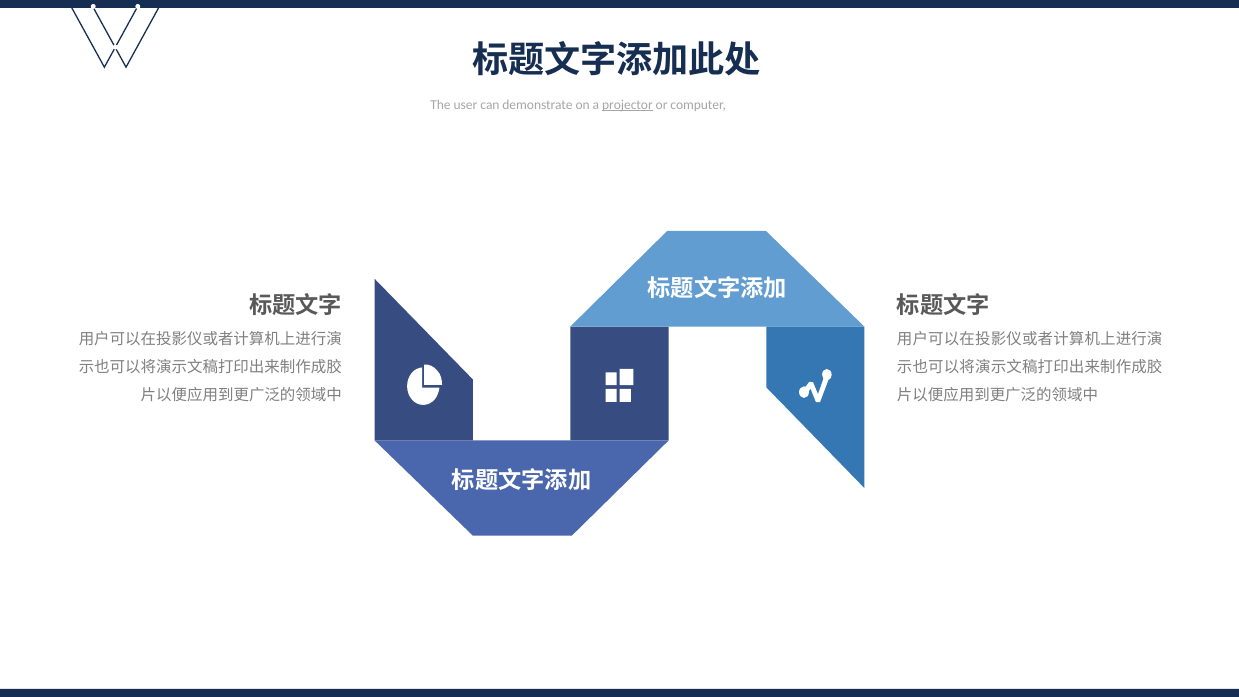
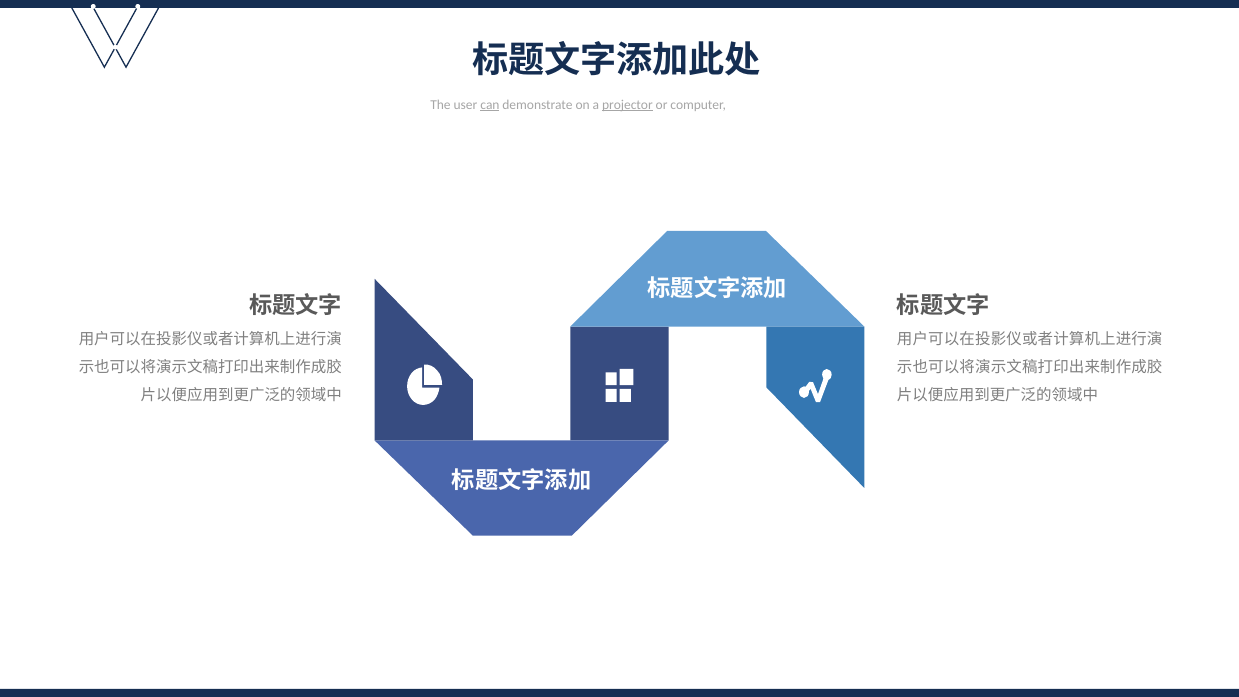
can underline: none -> present
